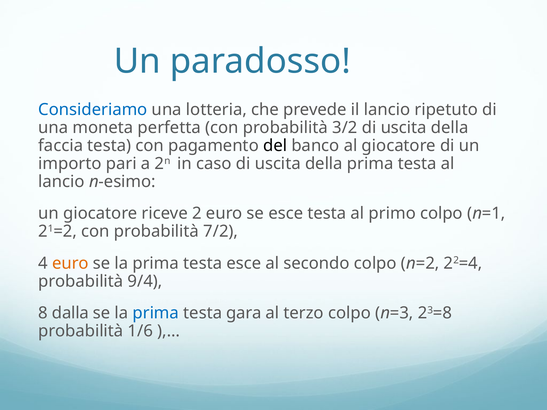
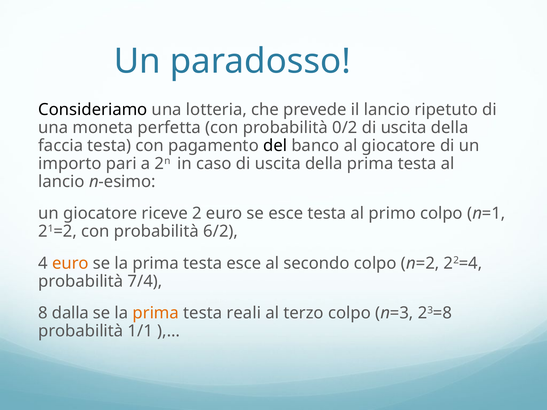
Consideriamo colour: blue -> black
3/2: 3/2 -> 0/2
7/2: 7/2 -> 6/2
9/4: 9/4 -> 7/4
prima at (156, 313) colour: blue -> orange
gara: gara -> reali
1/6: 1/6 -> 1/1
